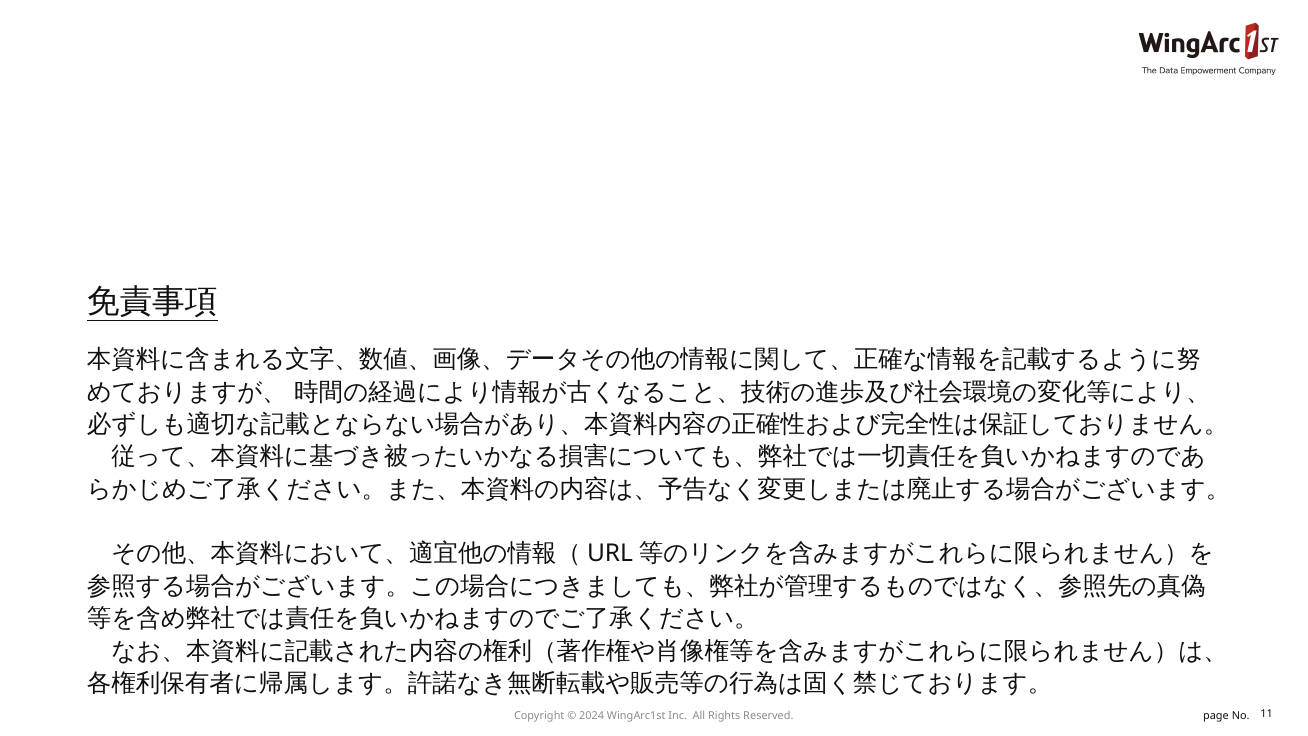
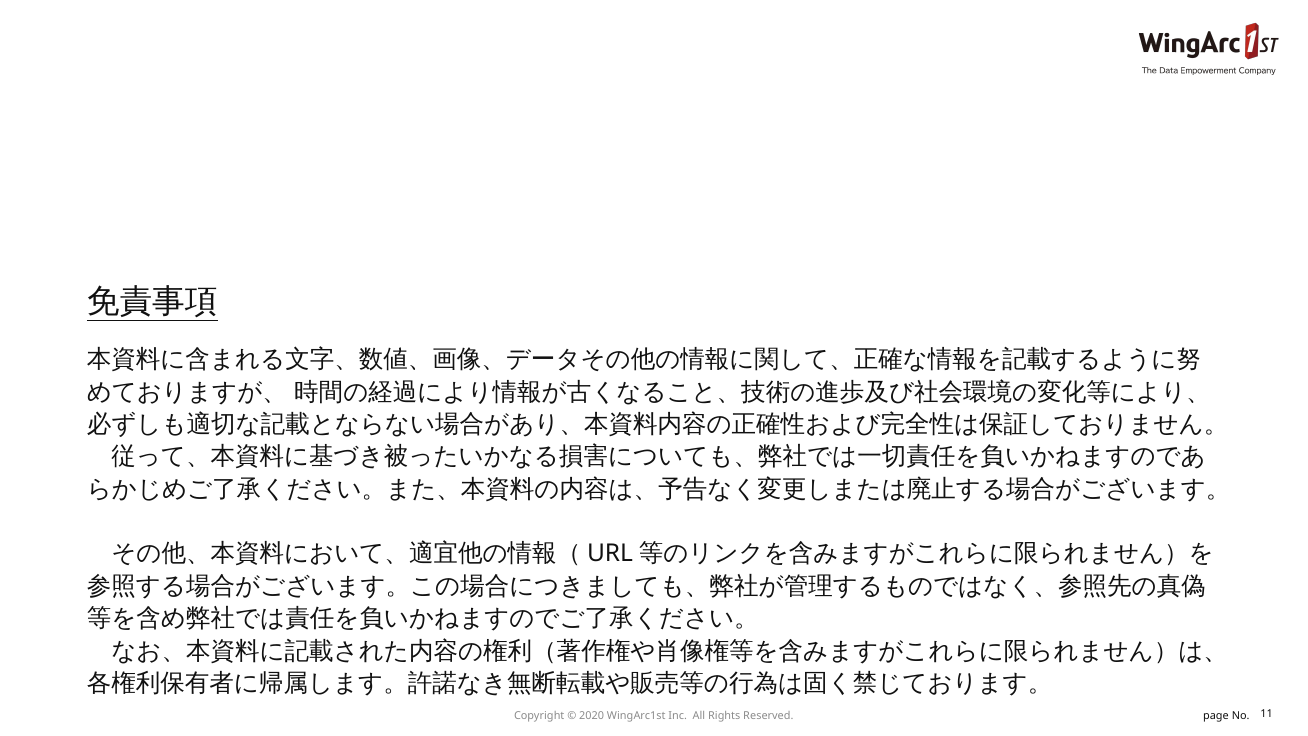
2024: 2024 -> 2020
